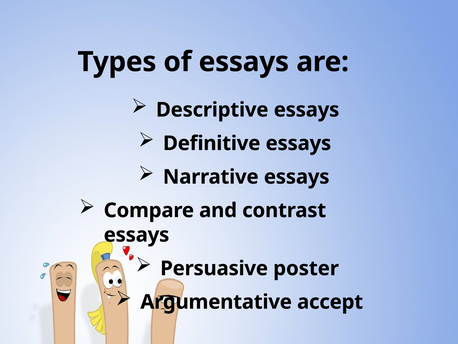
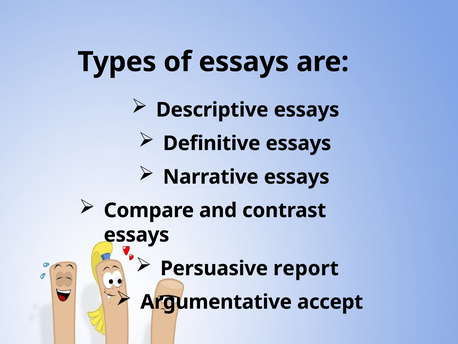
poster: poster -> report
